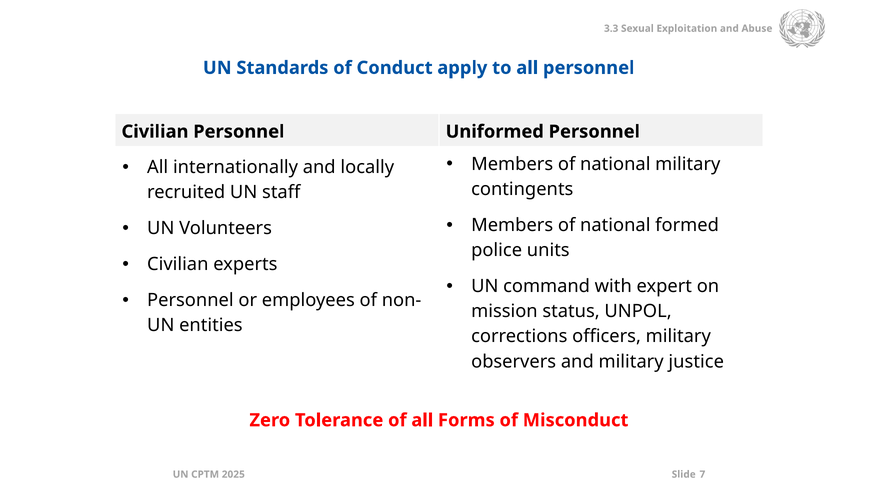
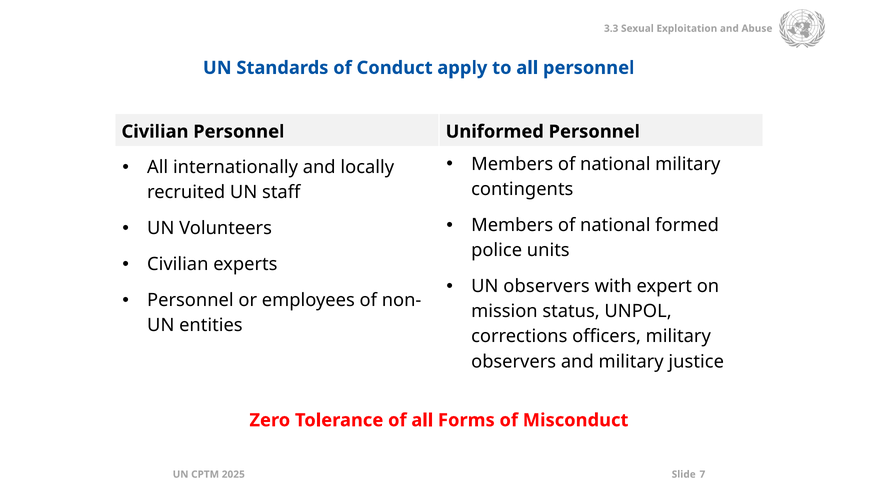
UN command: command -> observers
